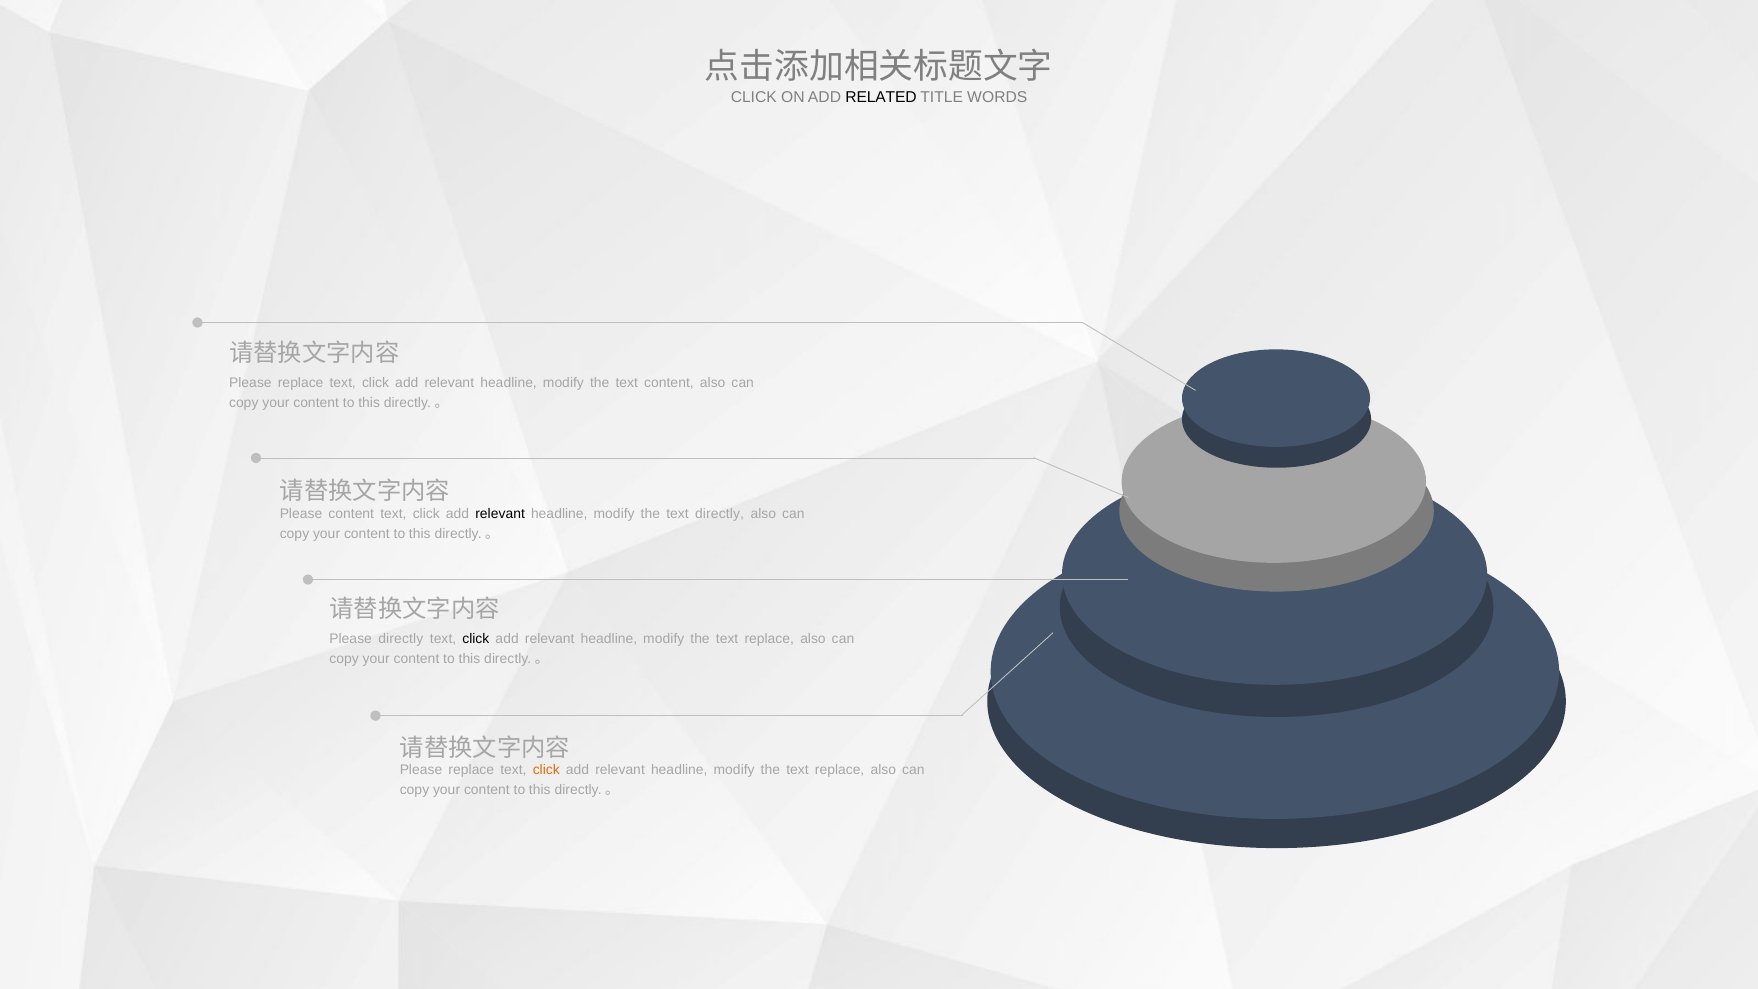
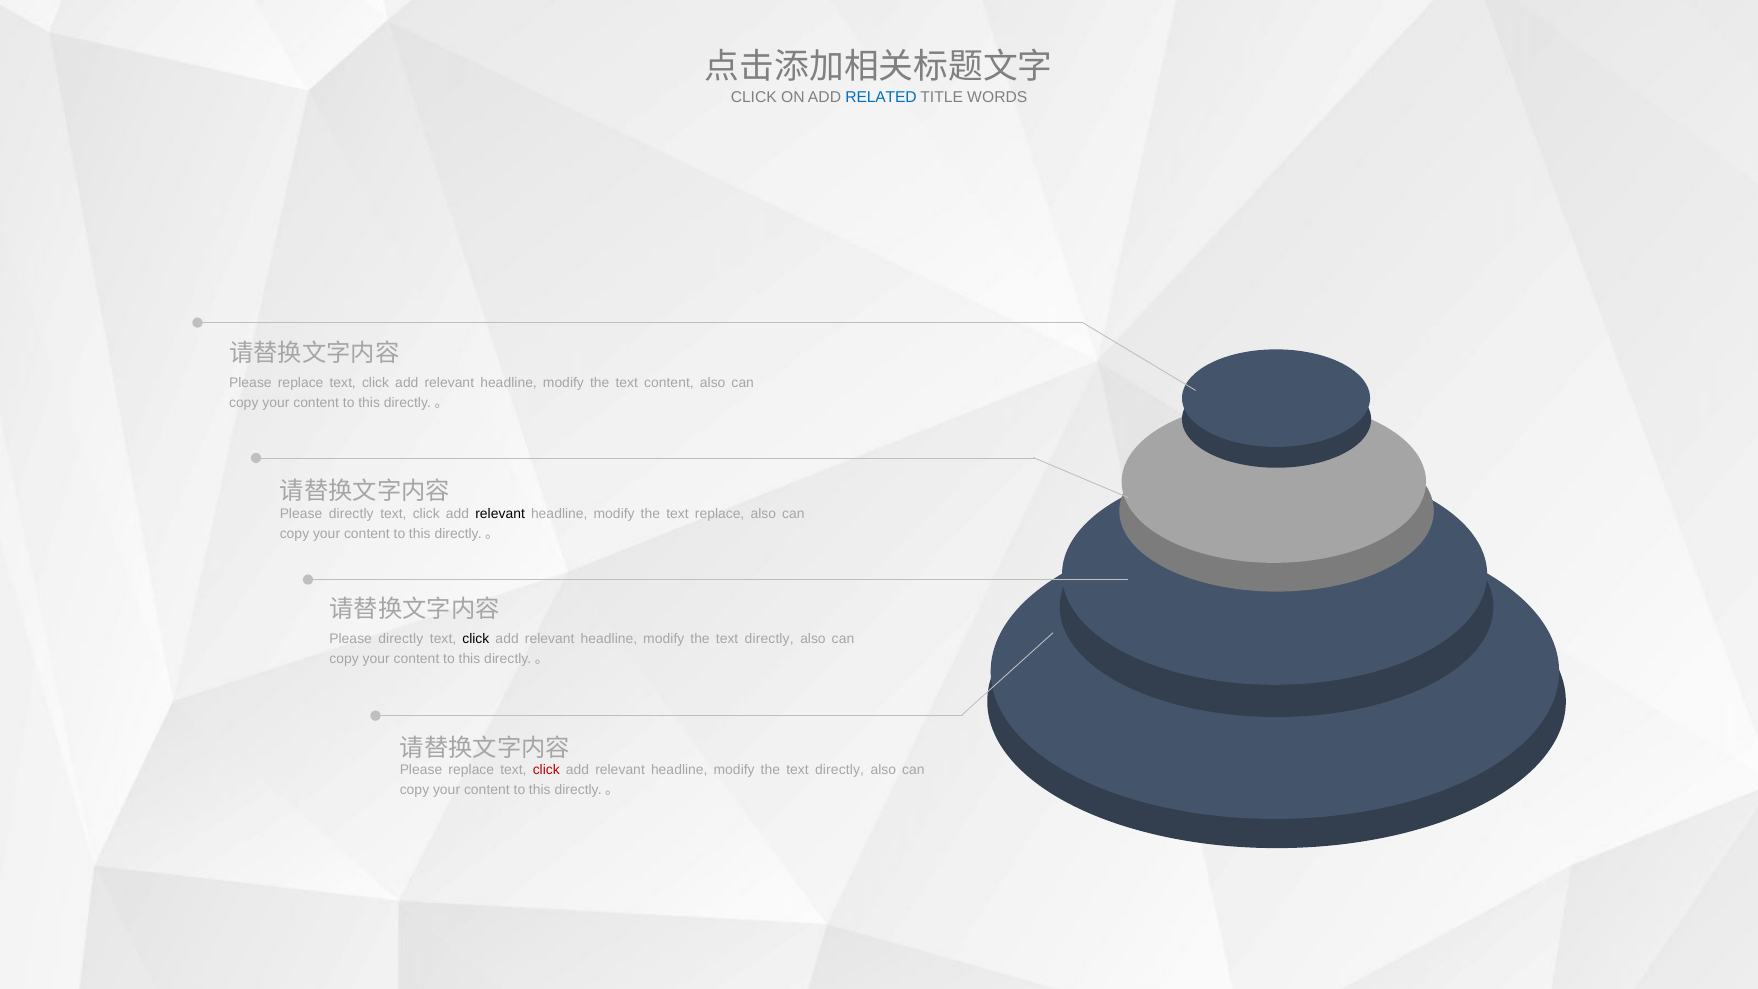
RELATED colour: black -> blue
content at (351, 514): content -> directly
text directly: directly -> replace
replace at (769, 639): replace -> directly
click at (546, 770) colour: orange -> red
replace at (840, 770): replace -> directly
